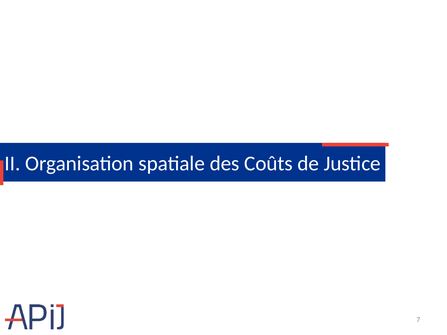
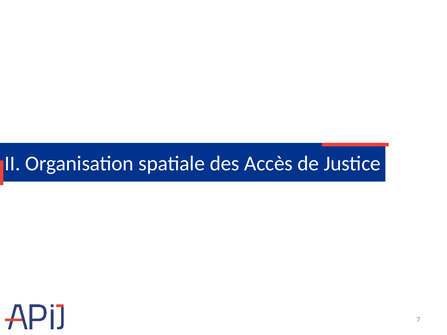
Coûts: Coûts -> Accès
